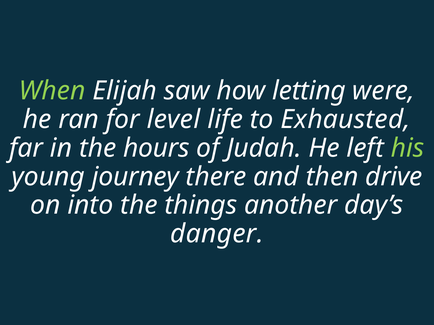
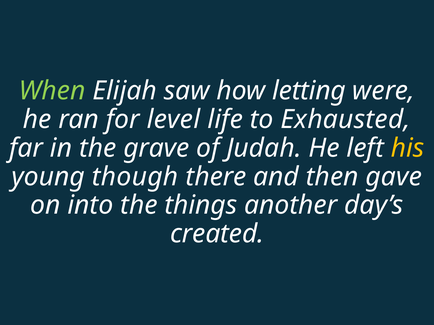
hours: hours -> grave
his colour: light green -> yellow
journey: journey -> though
drive: drive -> gave
danger: danger -> created
